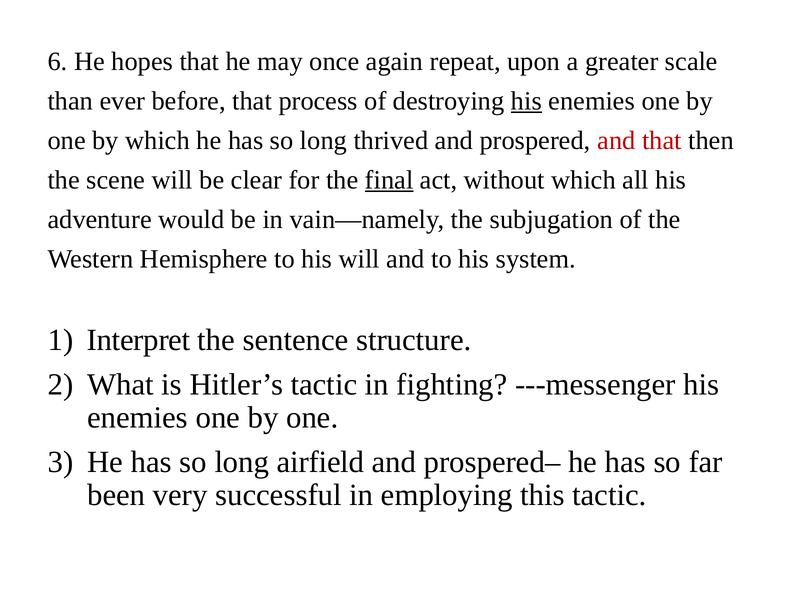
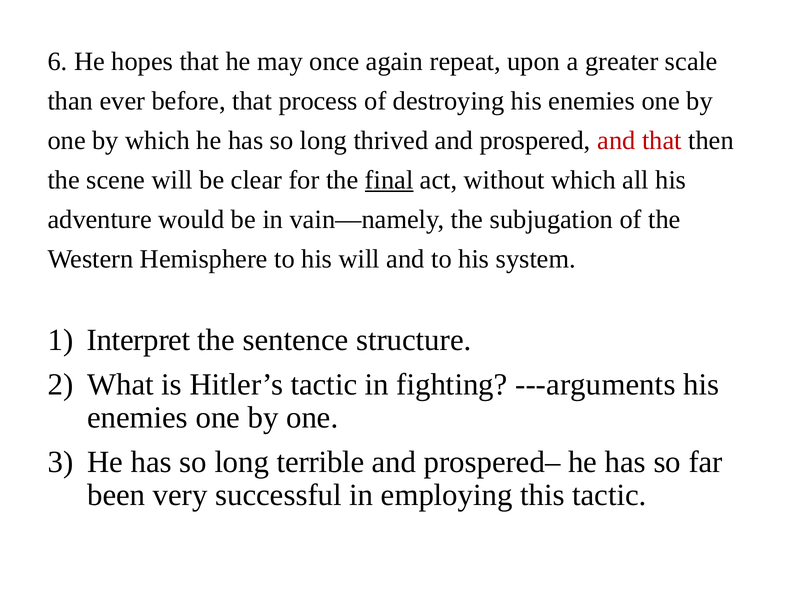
his at (526, 101) underline: present -> none
---messenger: ---messenger -> ---arguments
airfield: airfield -> terrible
